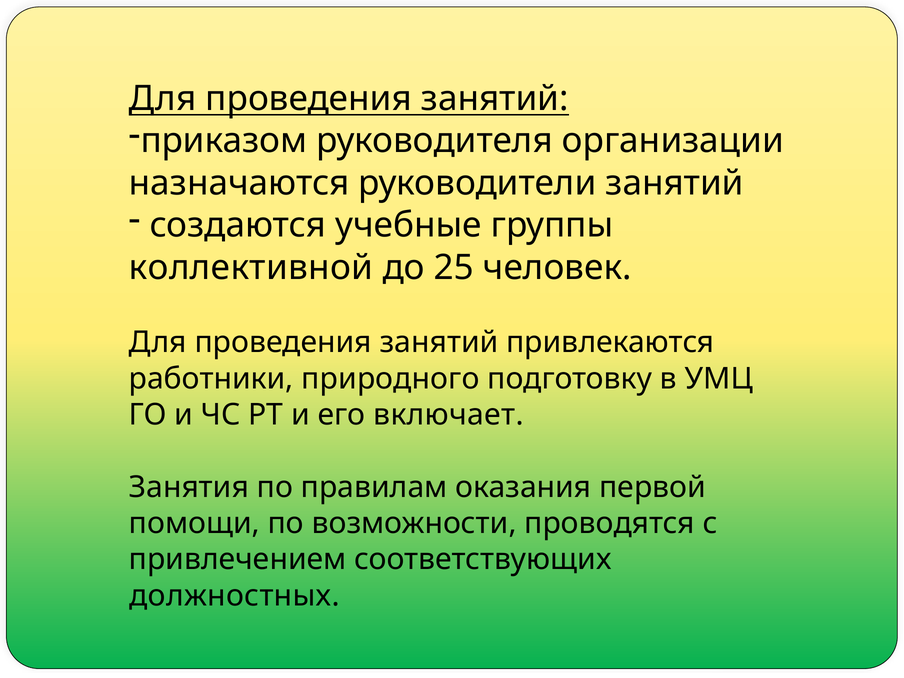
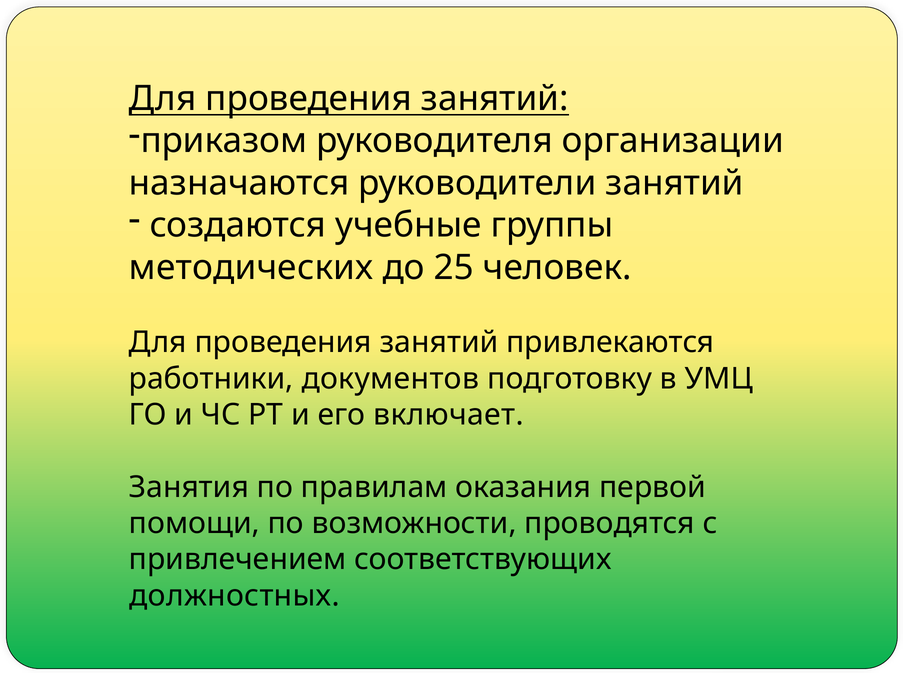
коллективной: коллективной -> методических
природного: природного -> документов
